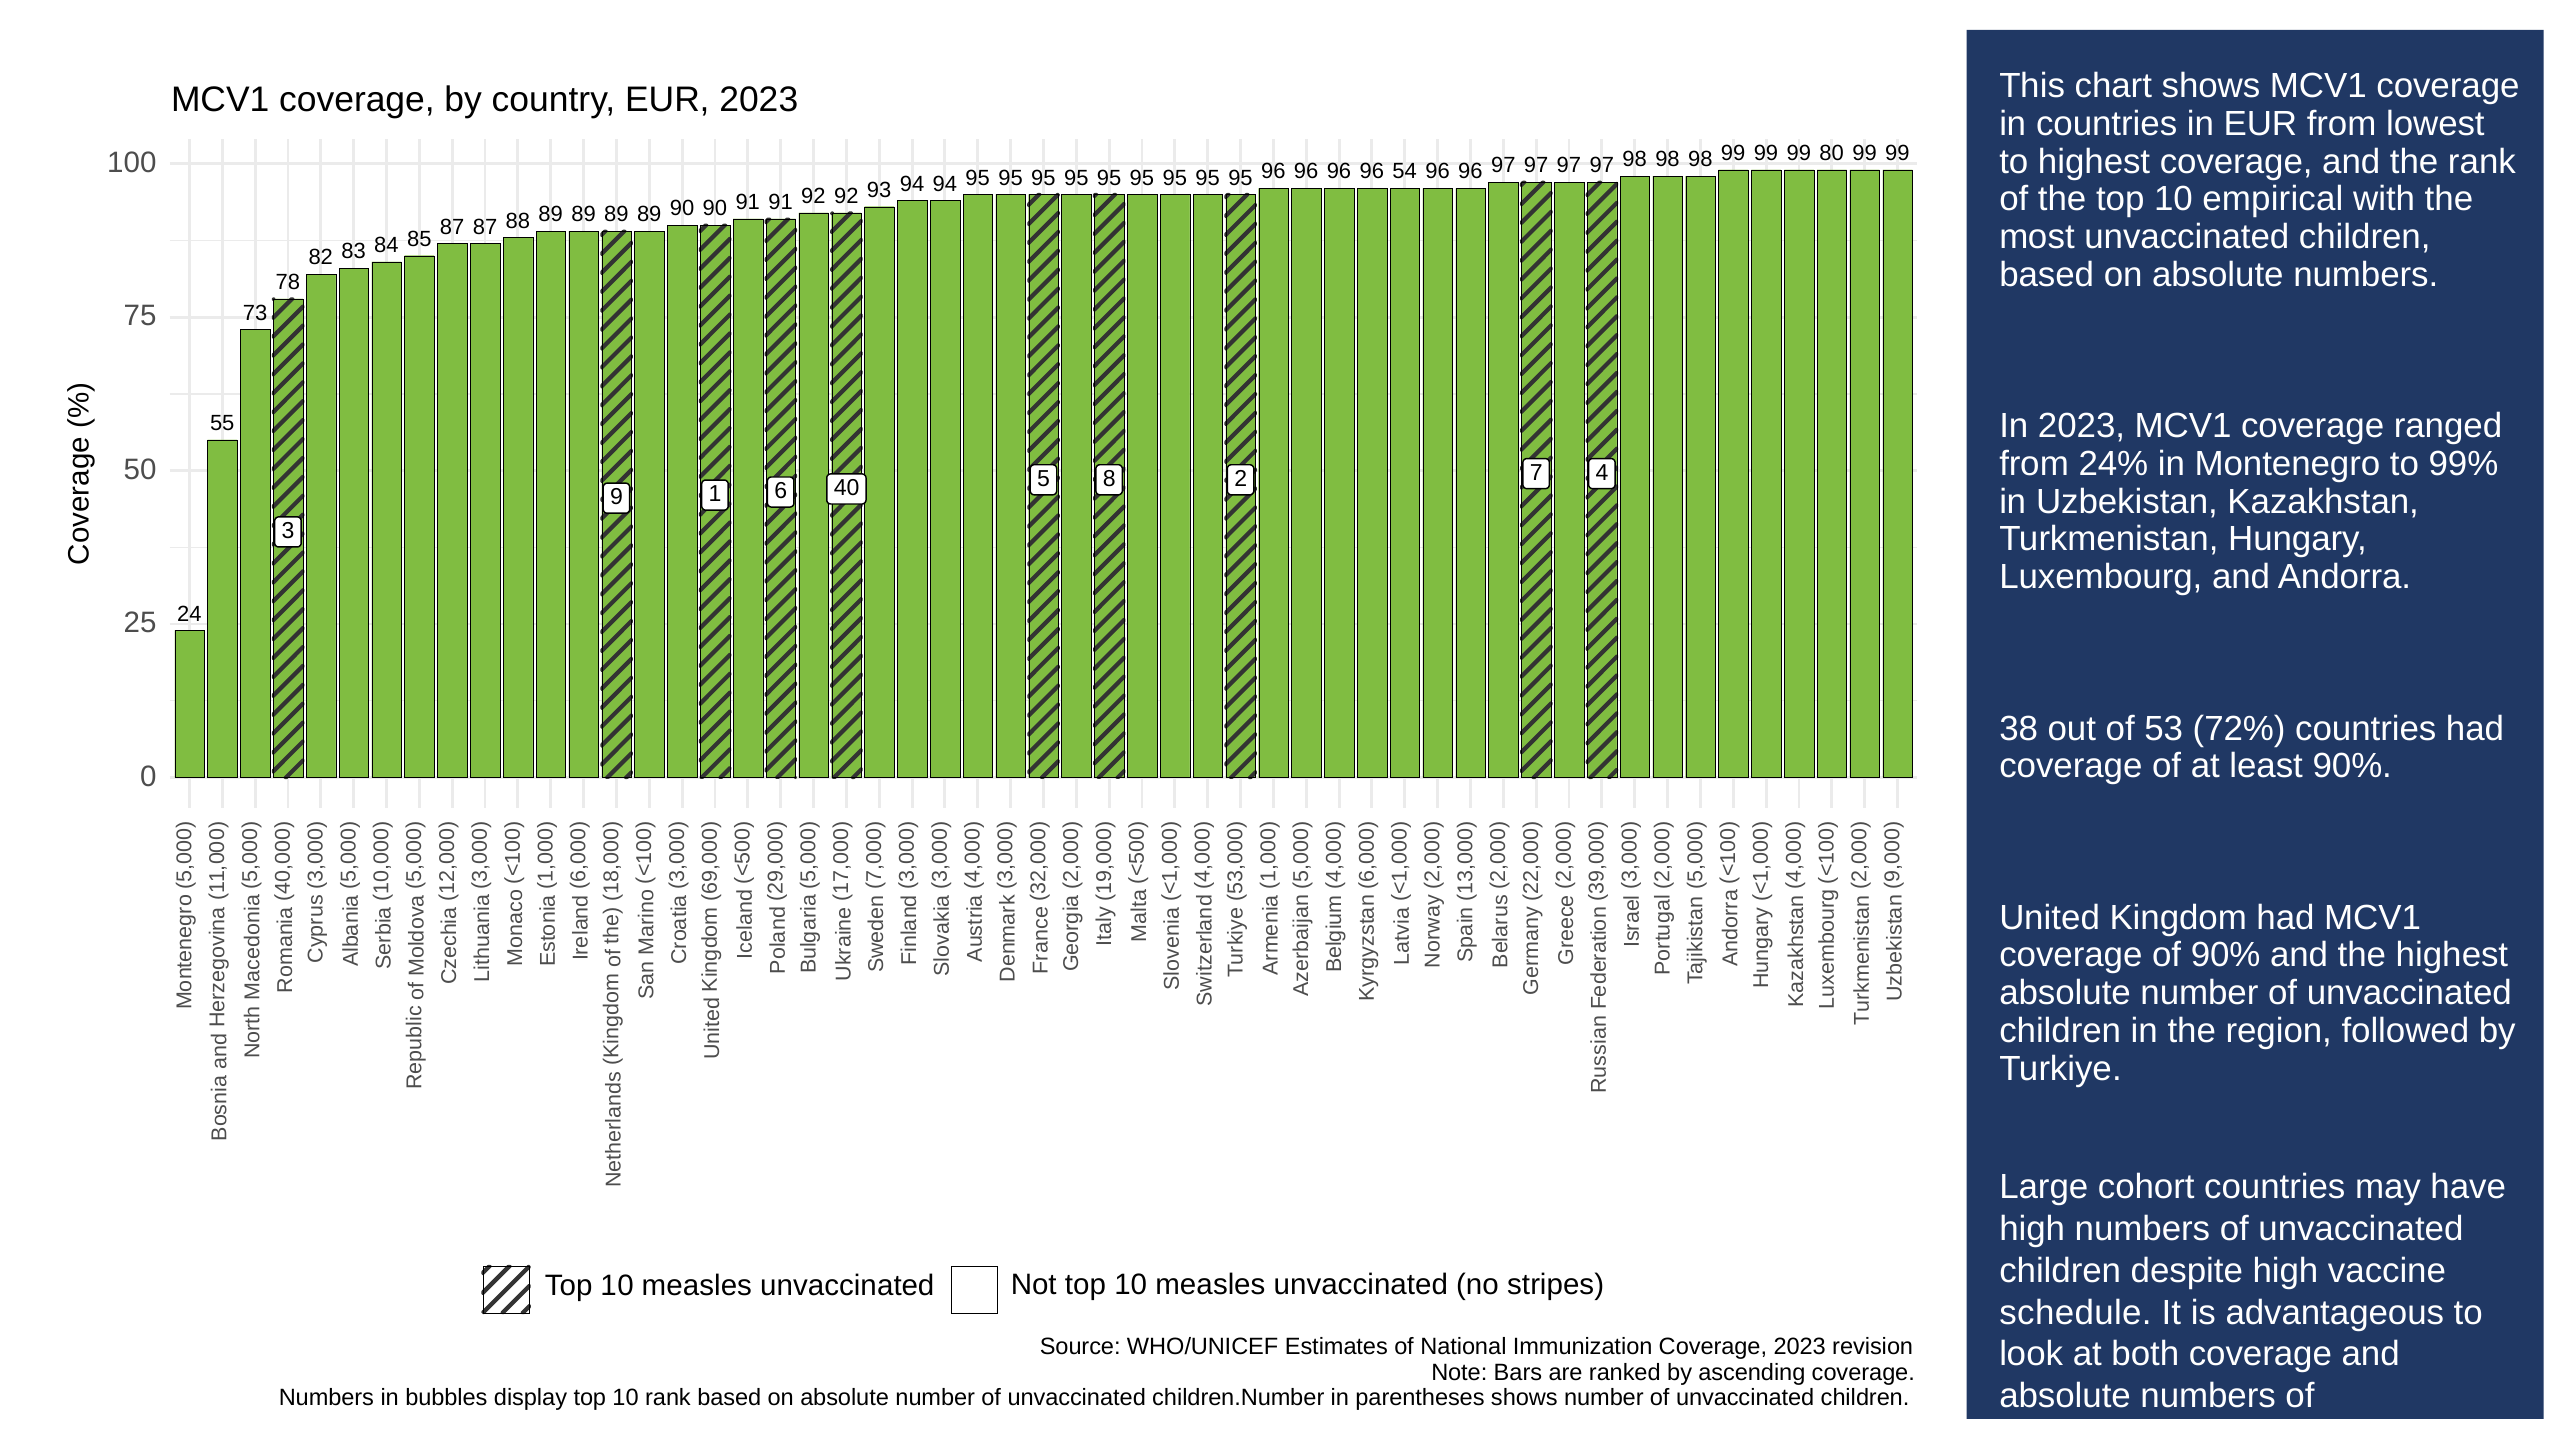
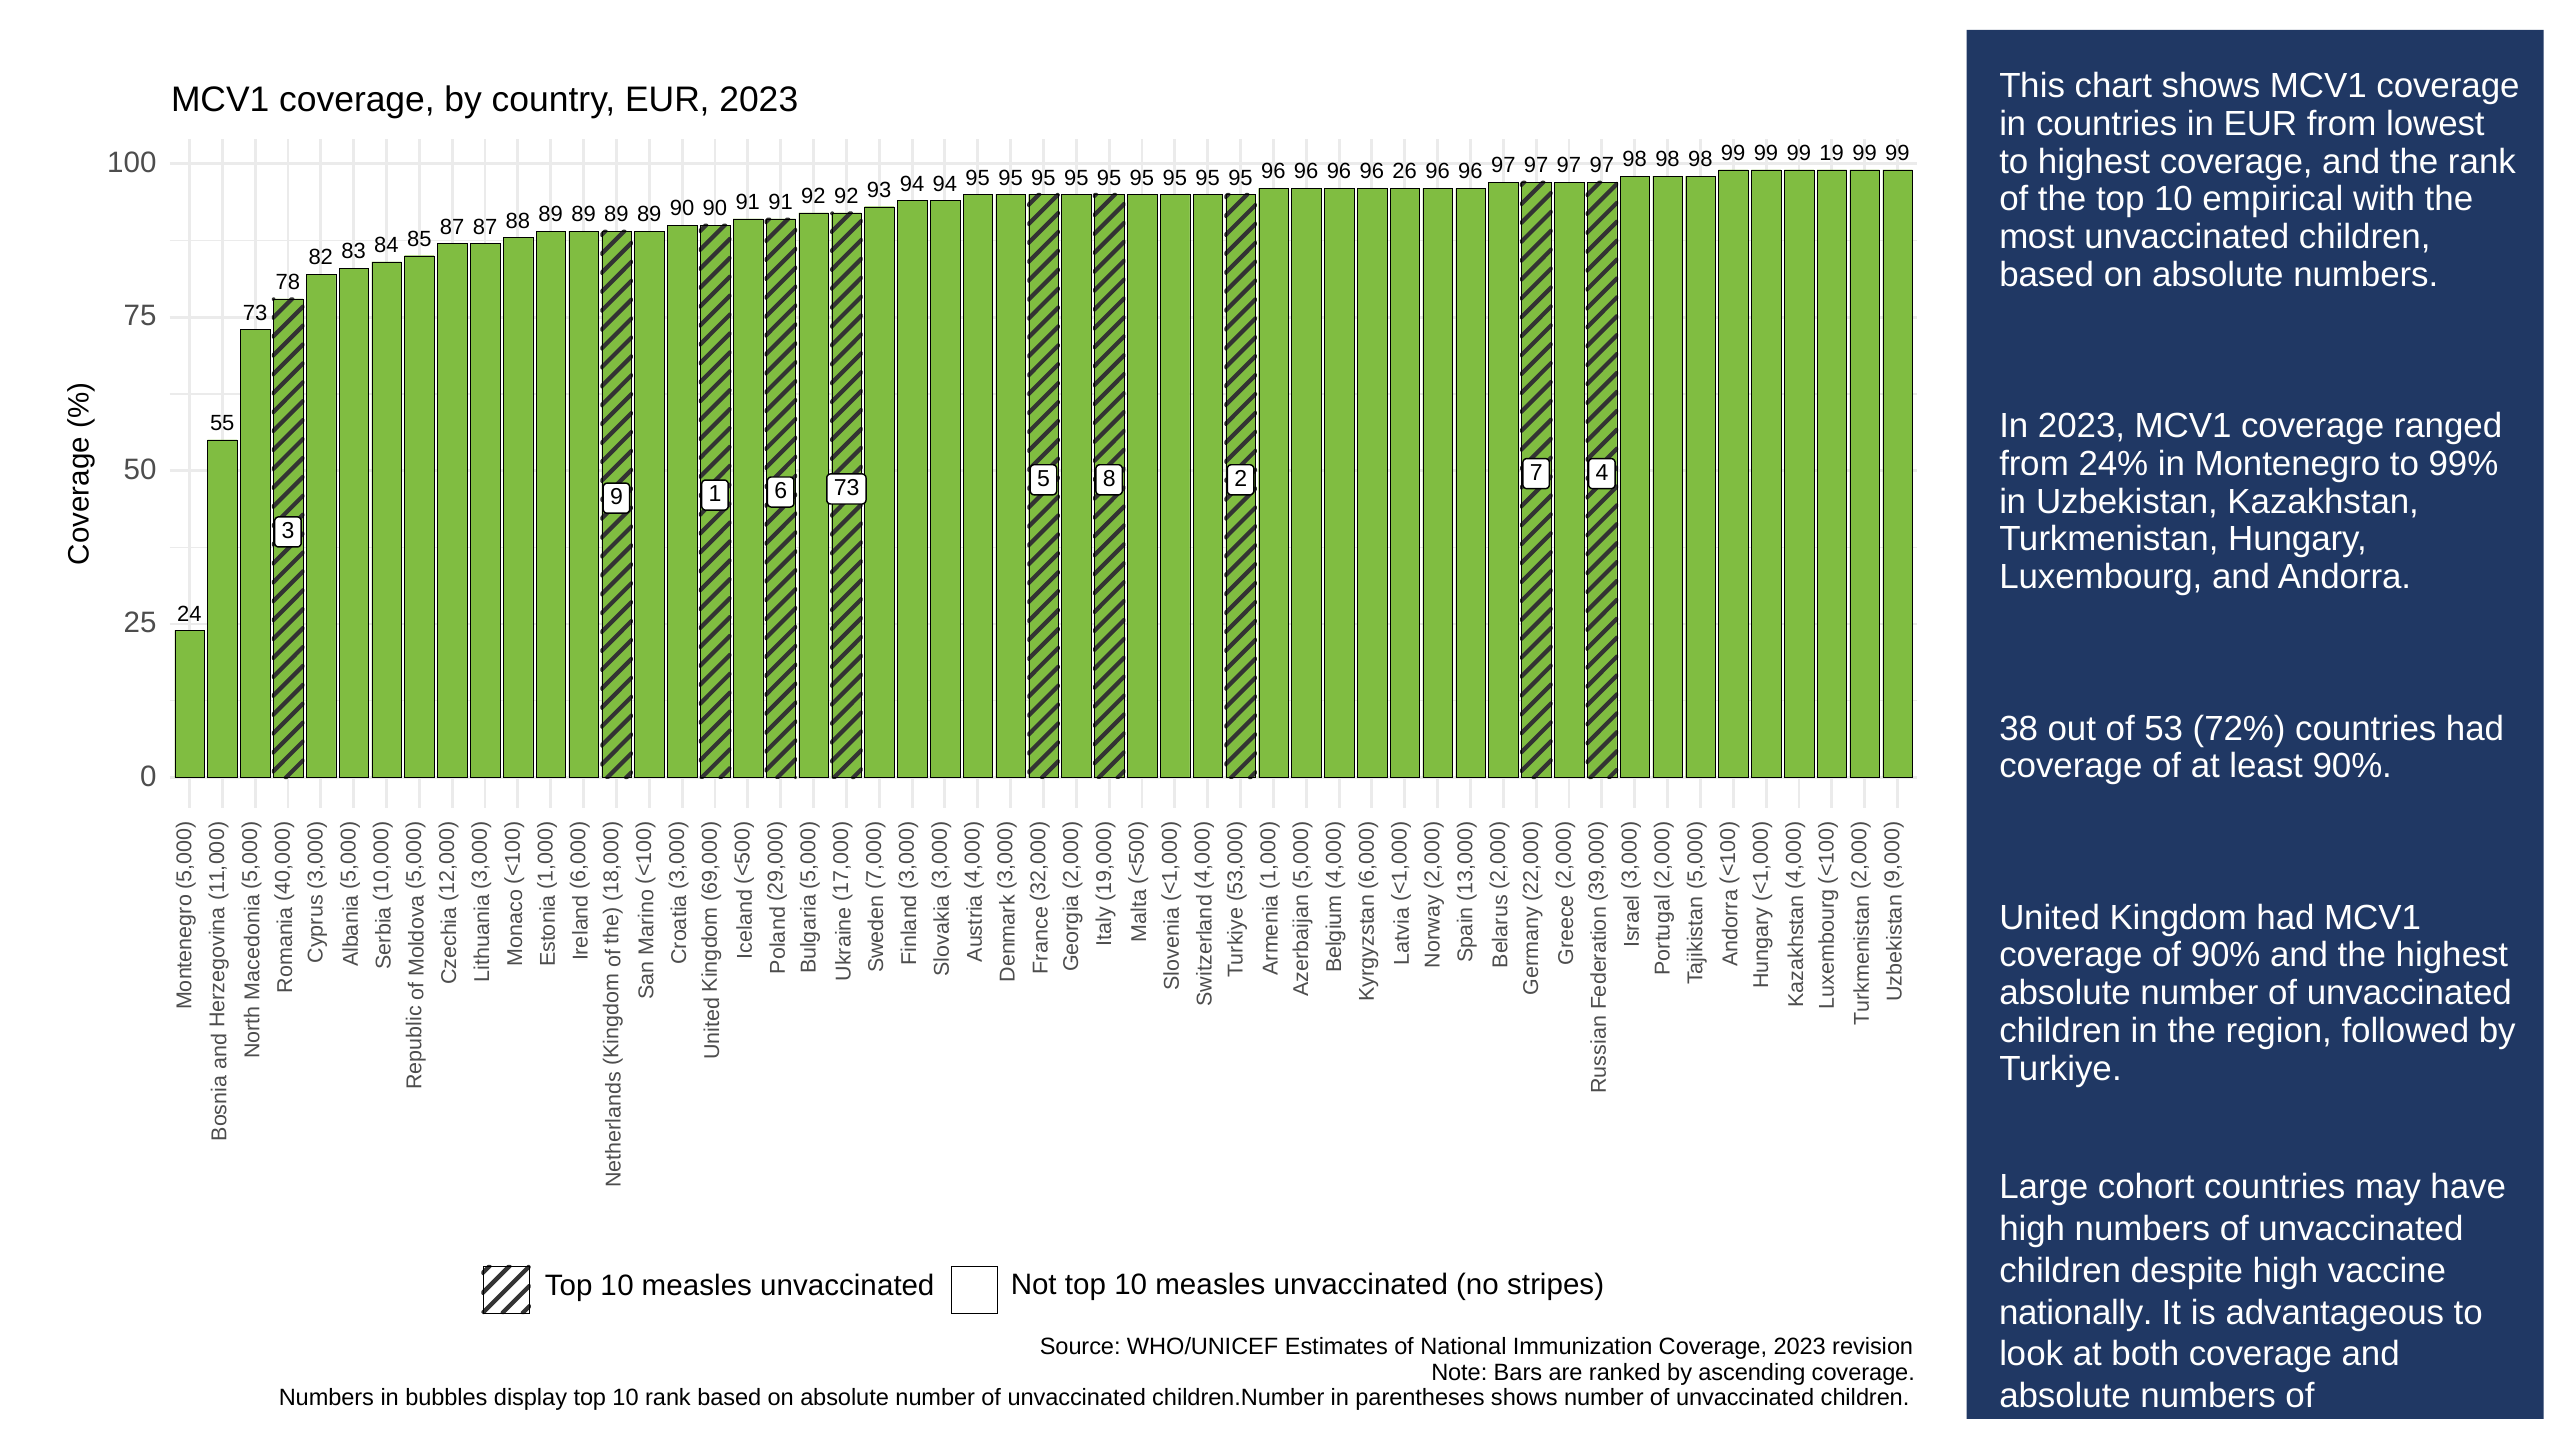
80: 80 -> 19
54: 54 -> 26
6 40: 40 -> 73
schedule: schedule -> nationally
